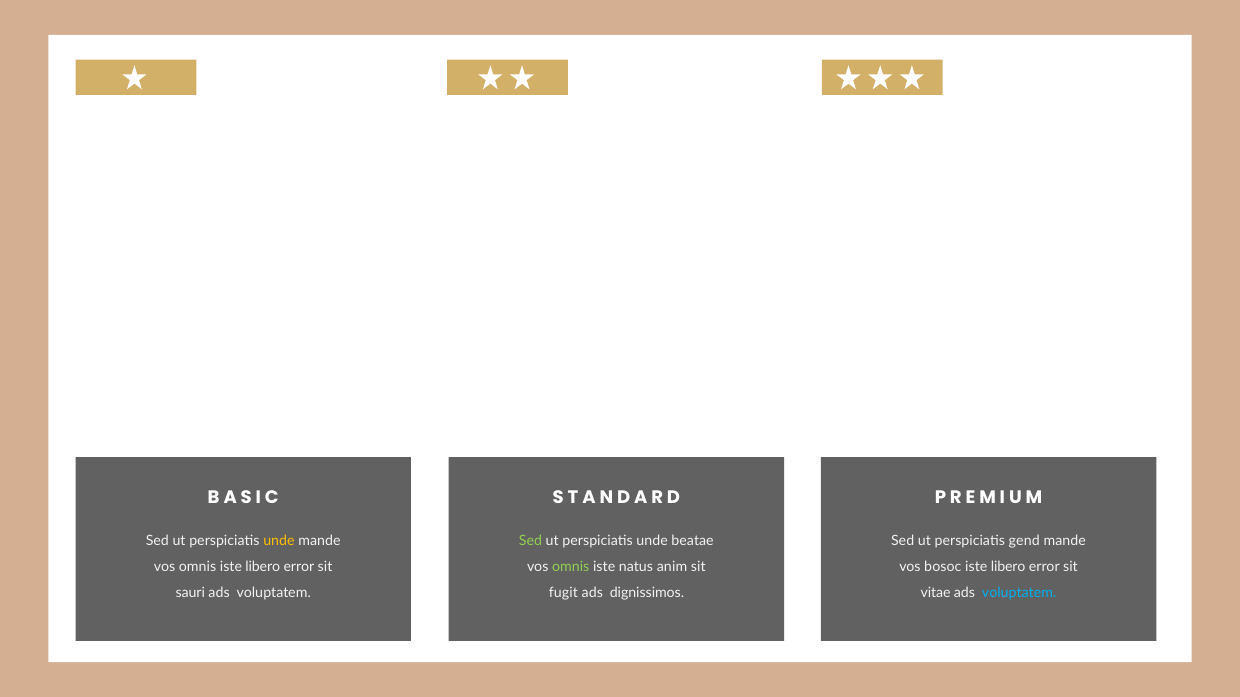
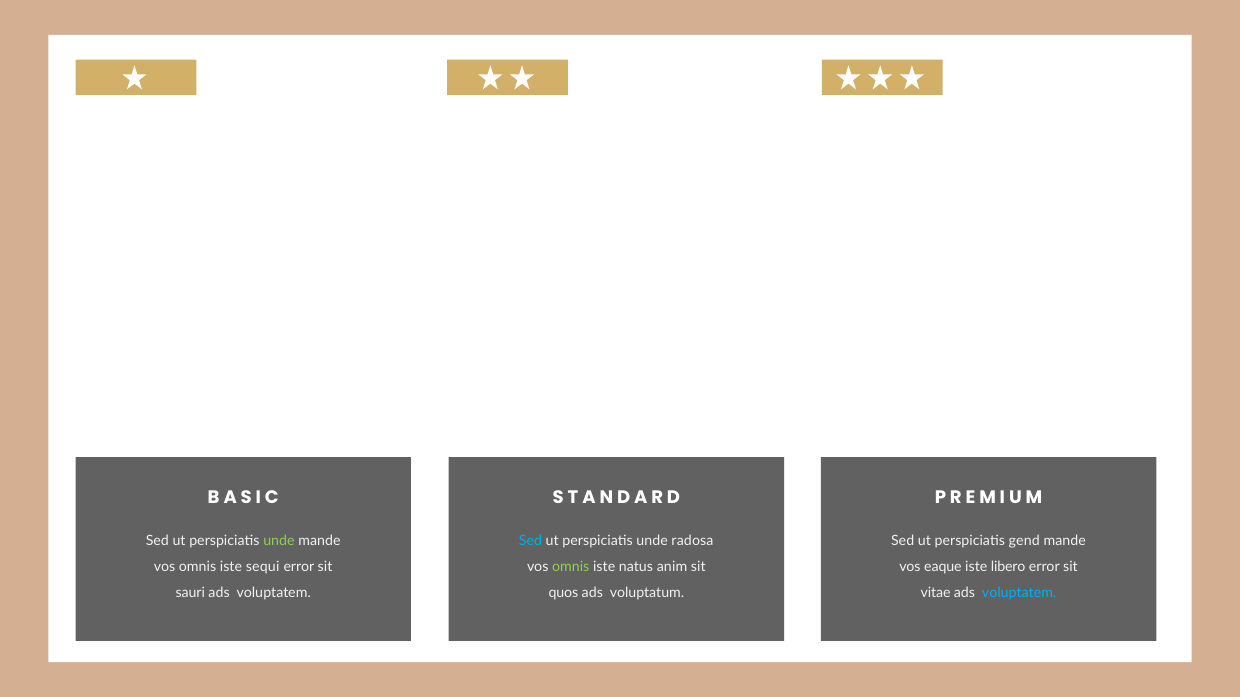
unde at (279, 542) colour: yellow -> light green
Sed at (531, 542) colour: light green -> light blue
beatae: beatae -> radosa
omnis iste libero: libero -> sequi
bosoc: bosoc -> eaque
fugit: fugit -> quos
dignissimos: dignissimos -> voluptatum
